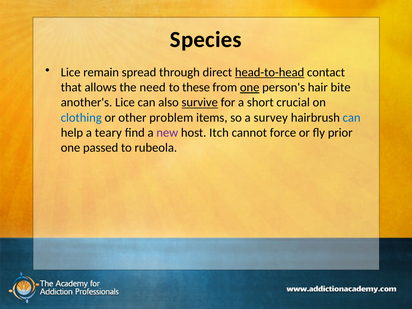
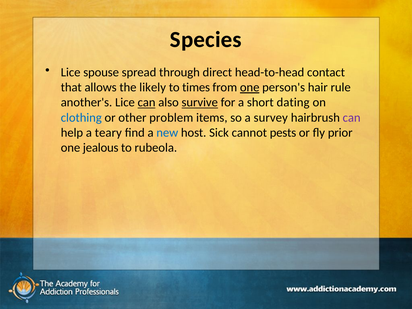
remain: remain -> spouse
head-to-head underline: present -> none
need: need -> likely
these: these -> times
bite: bite -> rule
can at (147, 102) underline: none -> present
crucial: crucial -> dating
can at (352, 118) colour: blue -> purple
new colour: purple -> blue
Itch: Itch -> Sick
force: force -> pests
passed: passed -> jealous
